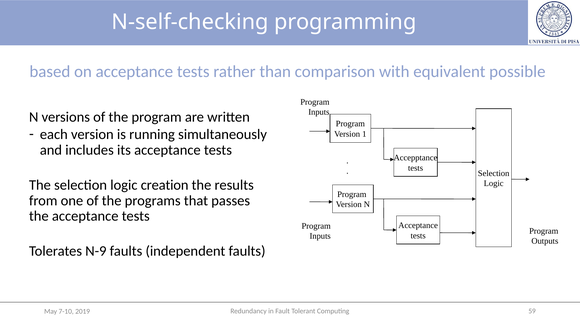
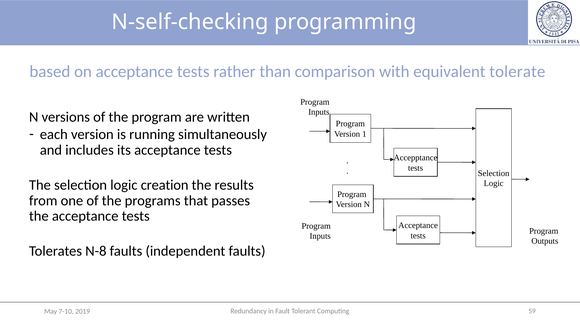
possible: possible -> tolerate
N-9: N-9 -> N-8
